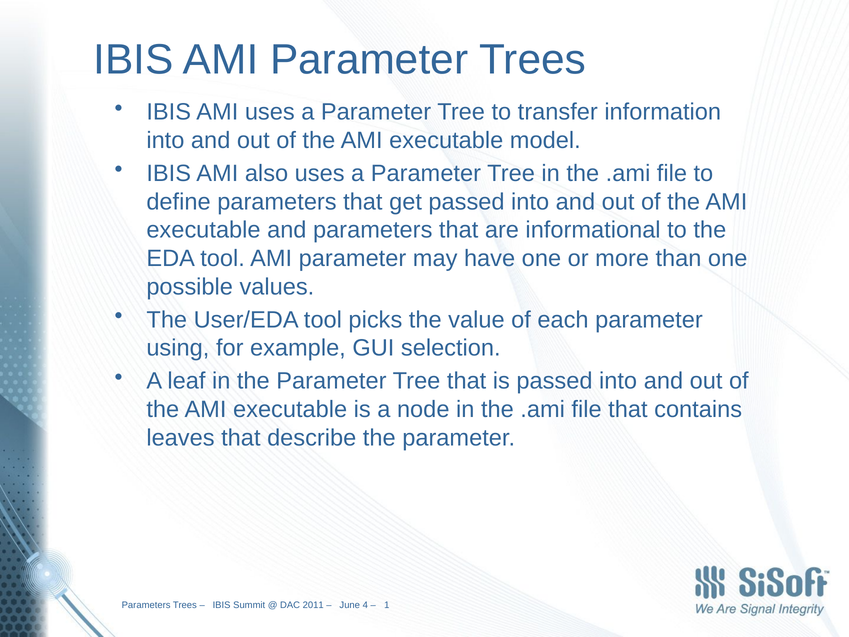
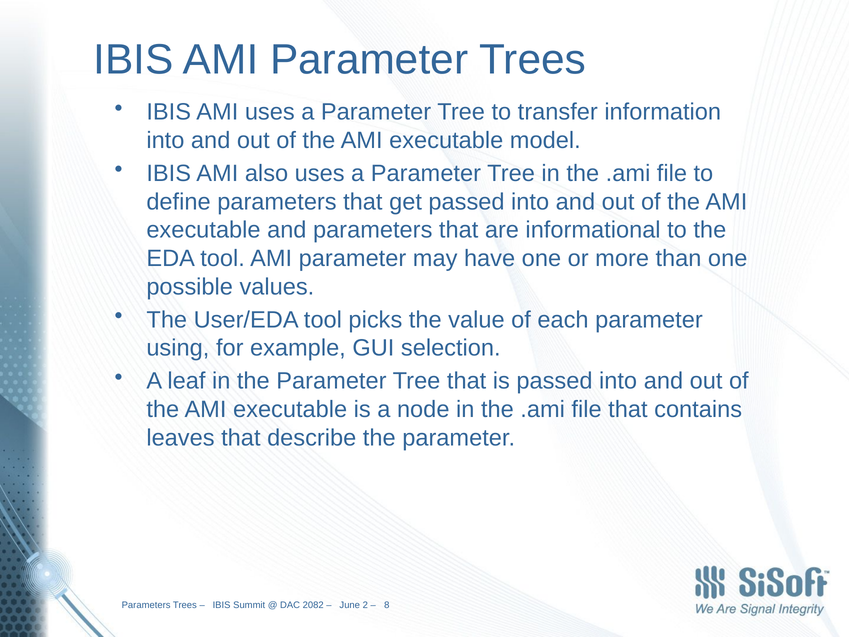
2011: 2011 -> 2082
4: 4 -> 2
1: 1 -> 8
